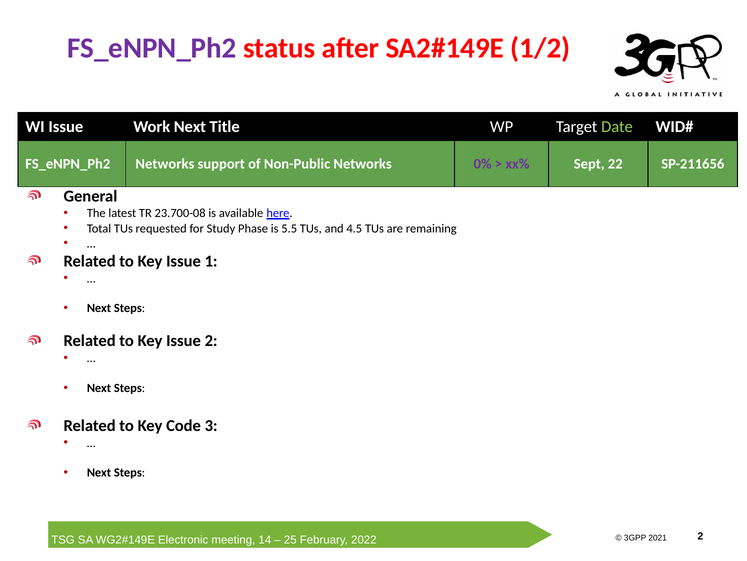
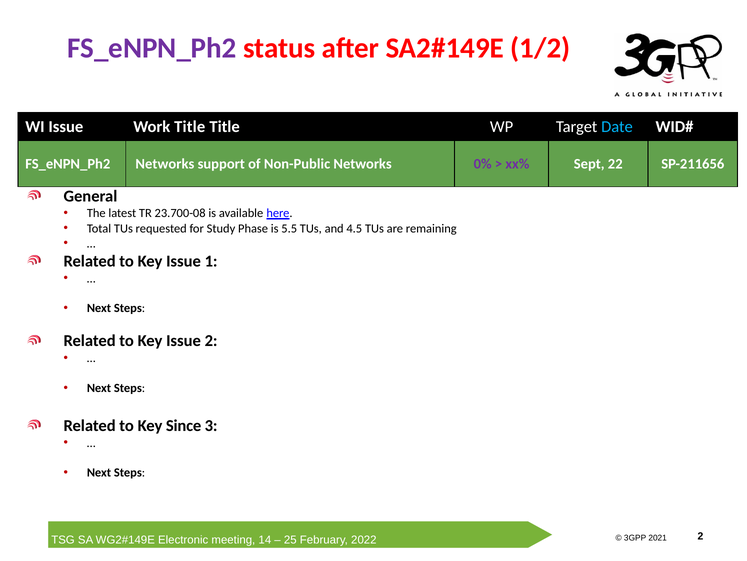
Work Next: Next -> Title
Date colour: light green -> light blue
Code: Code -> Since
